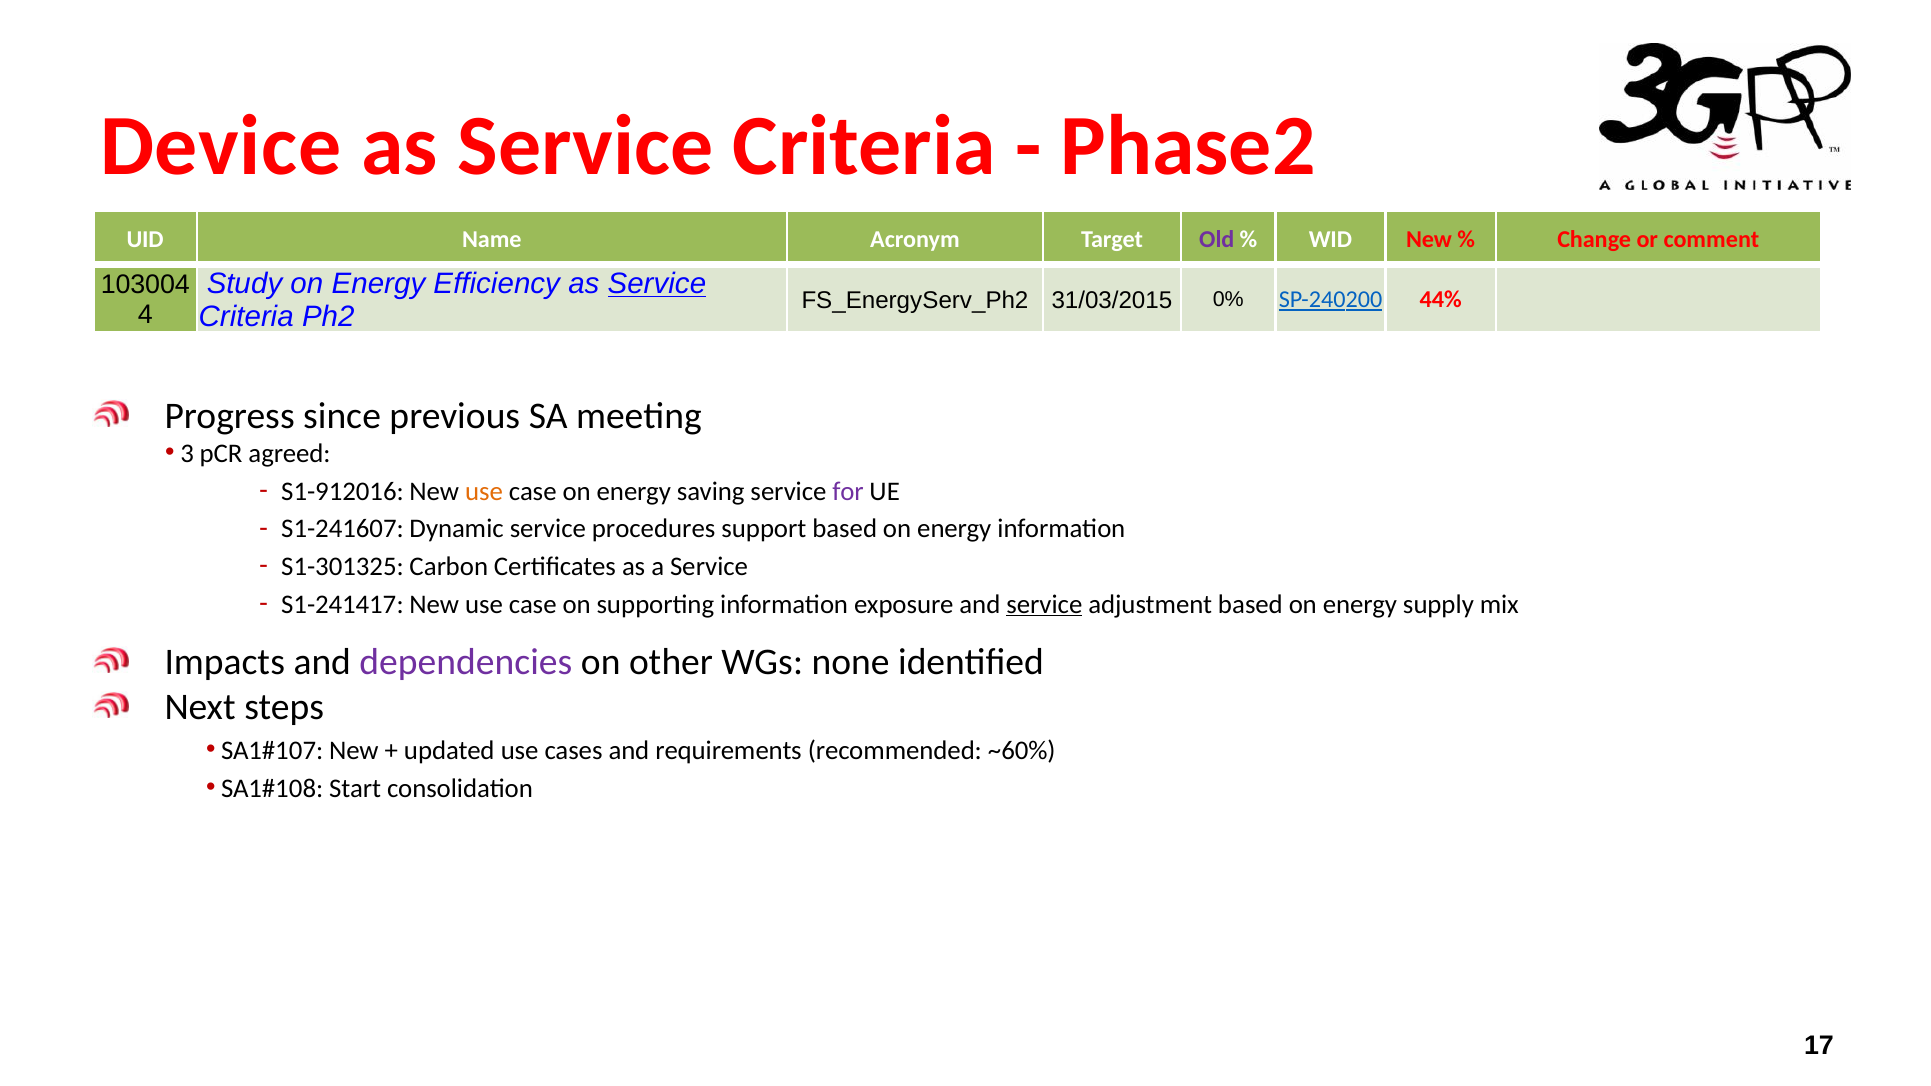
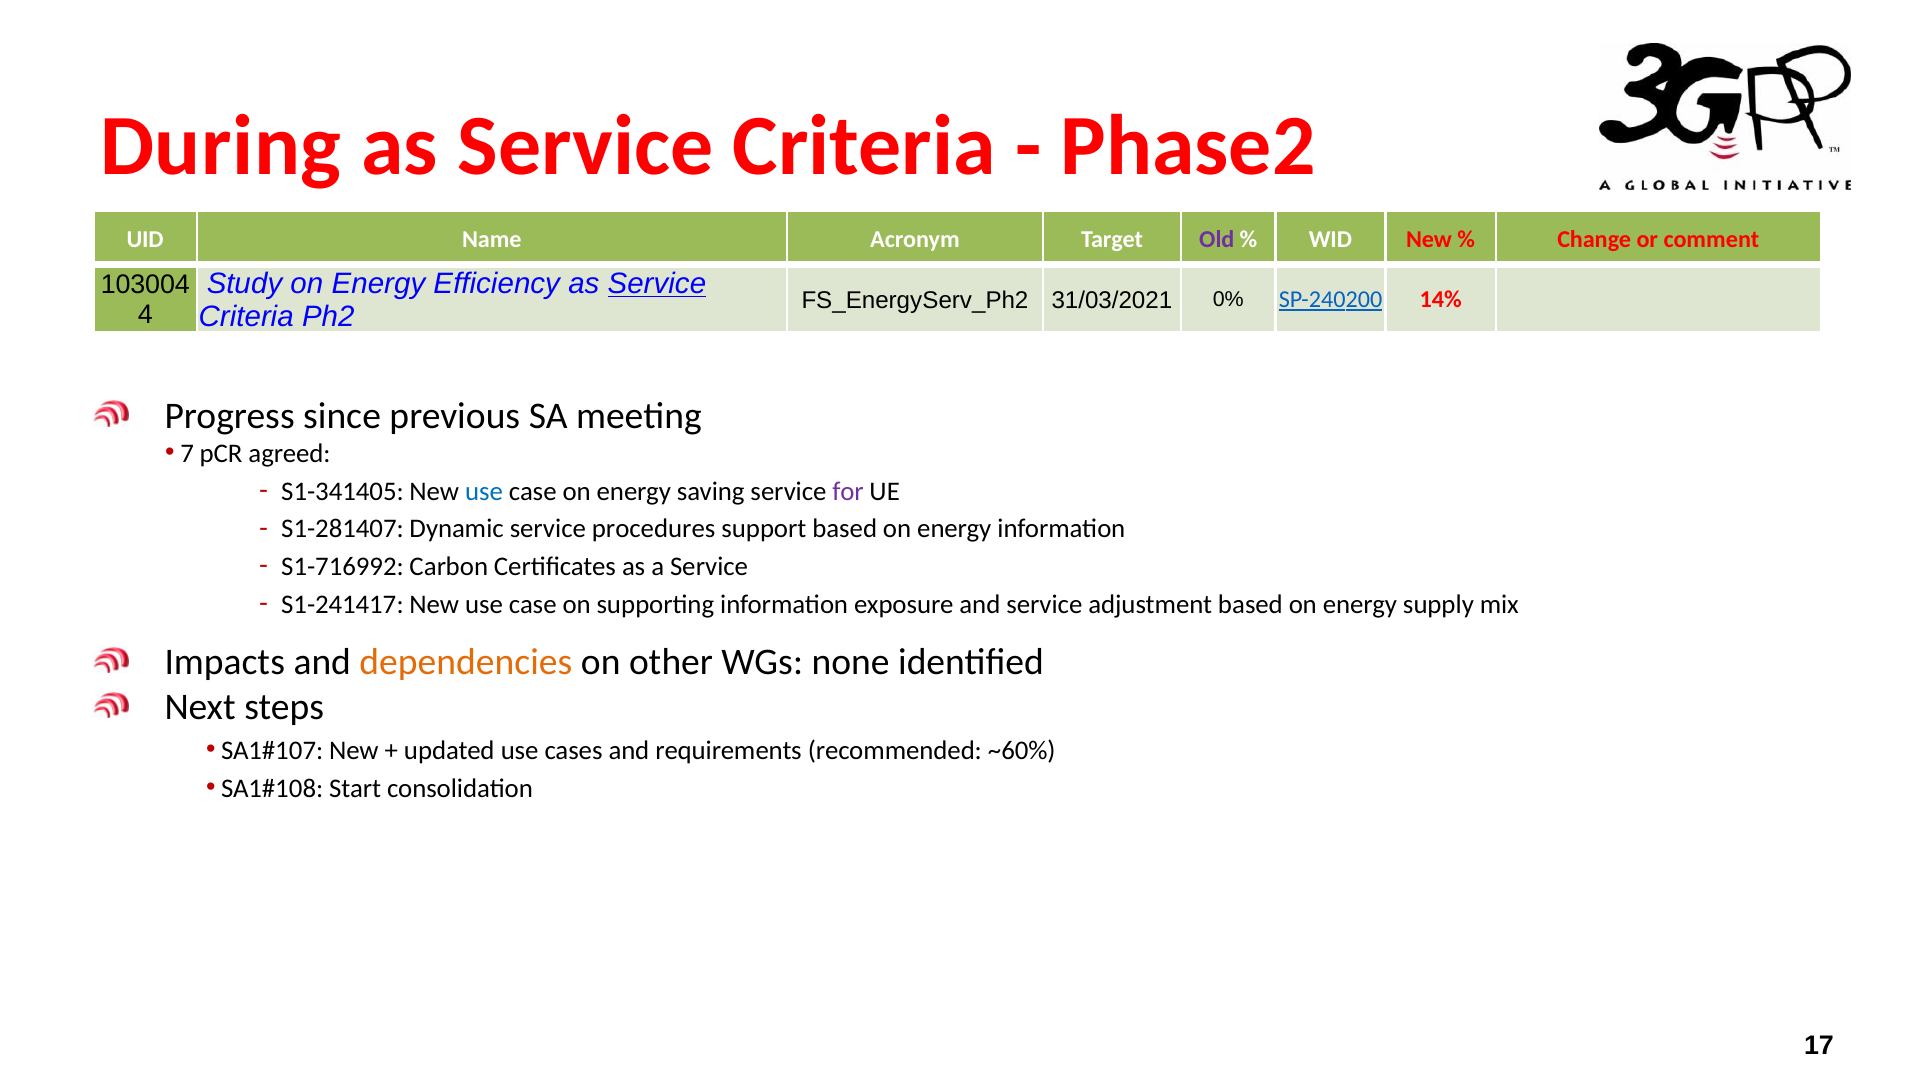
Device: Device -> During
31/03/2015: 31/03/2015 -> 31/03/2021
44%: 44% -> 14%
3: 3 -> 7
S1-912016: S1-912016 -> S1-341405
use at (484, 491) colour: orange -> blue
S1-241607: S1-241607 -> S1-281407
S1-301325: S1-301325 -> S1-716992
service at (1044, 604) underline: present -> none
dependencies colour: purple -> orange
